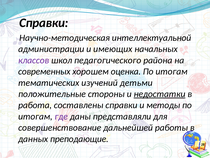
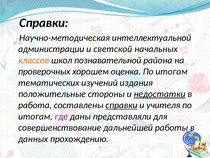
имеющих: имеющих -> светской
классов colour: purple -> orange
педагогического: педагогического -> познавательной
современных: современных -> проверочных
детьми: детьми -> издания
справки at (121, 105) underline: none -> present
методы: методы -> учителя
преподающие: преподающие -> прохождению
